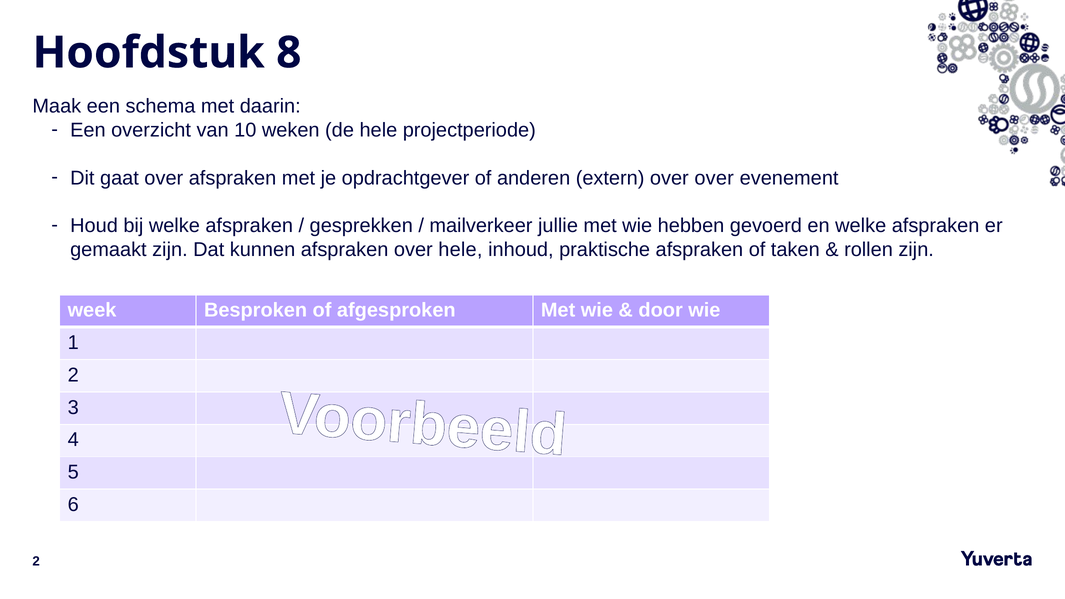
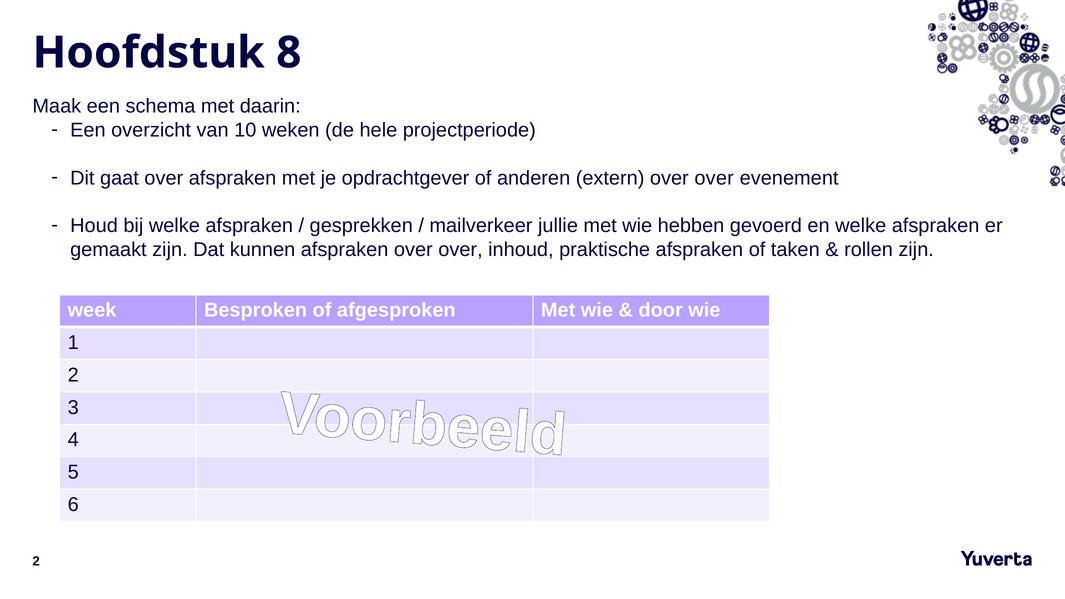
afspraken over hele: hele -> over
